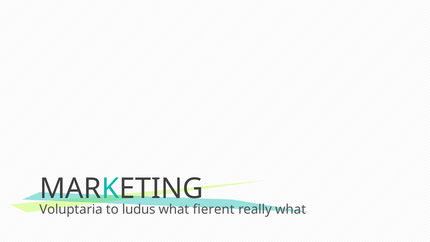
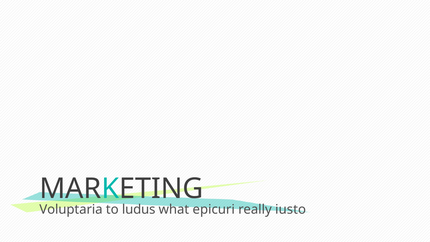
fierent: fierent -> epicuri
really what: what -> iusto
